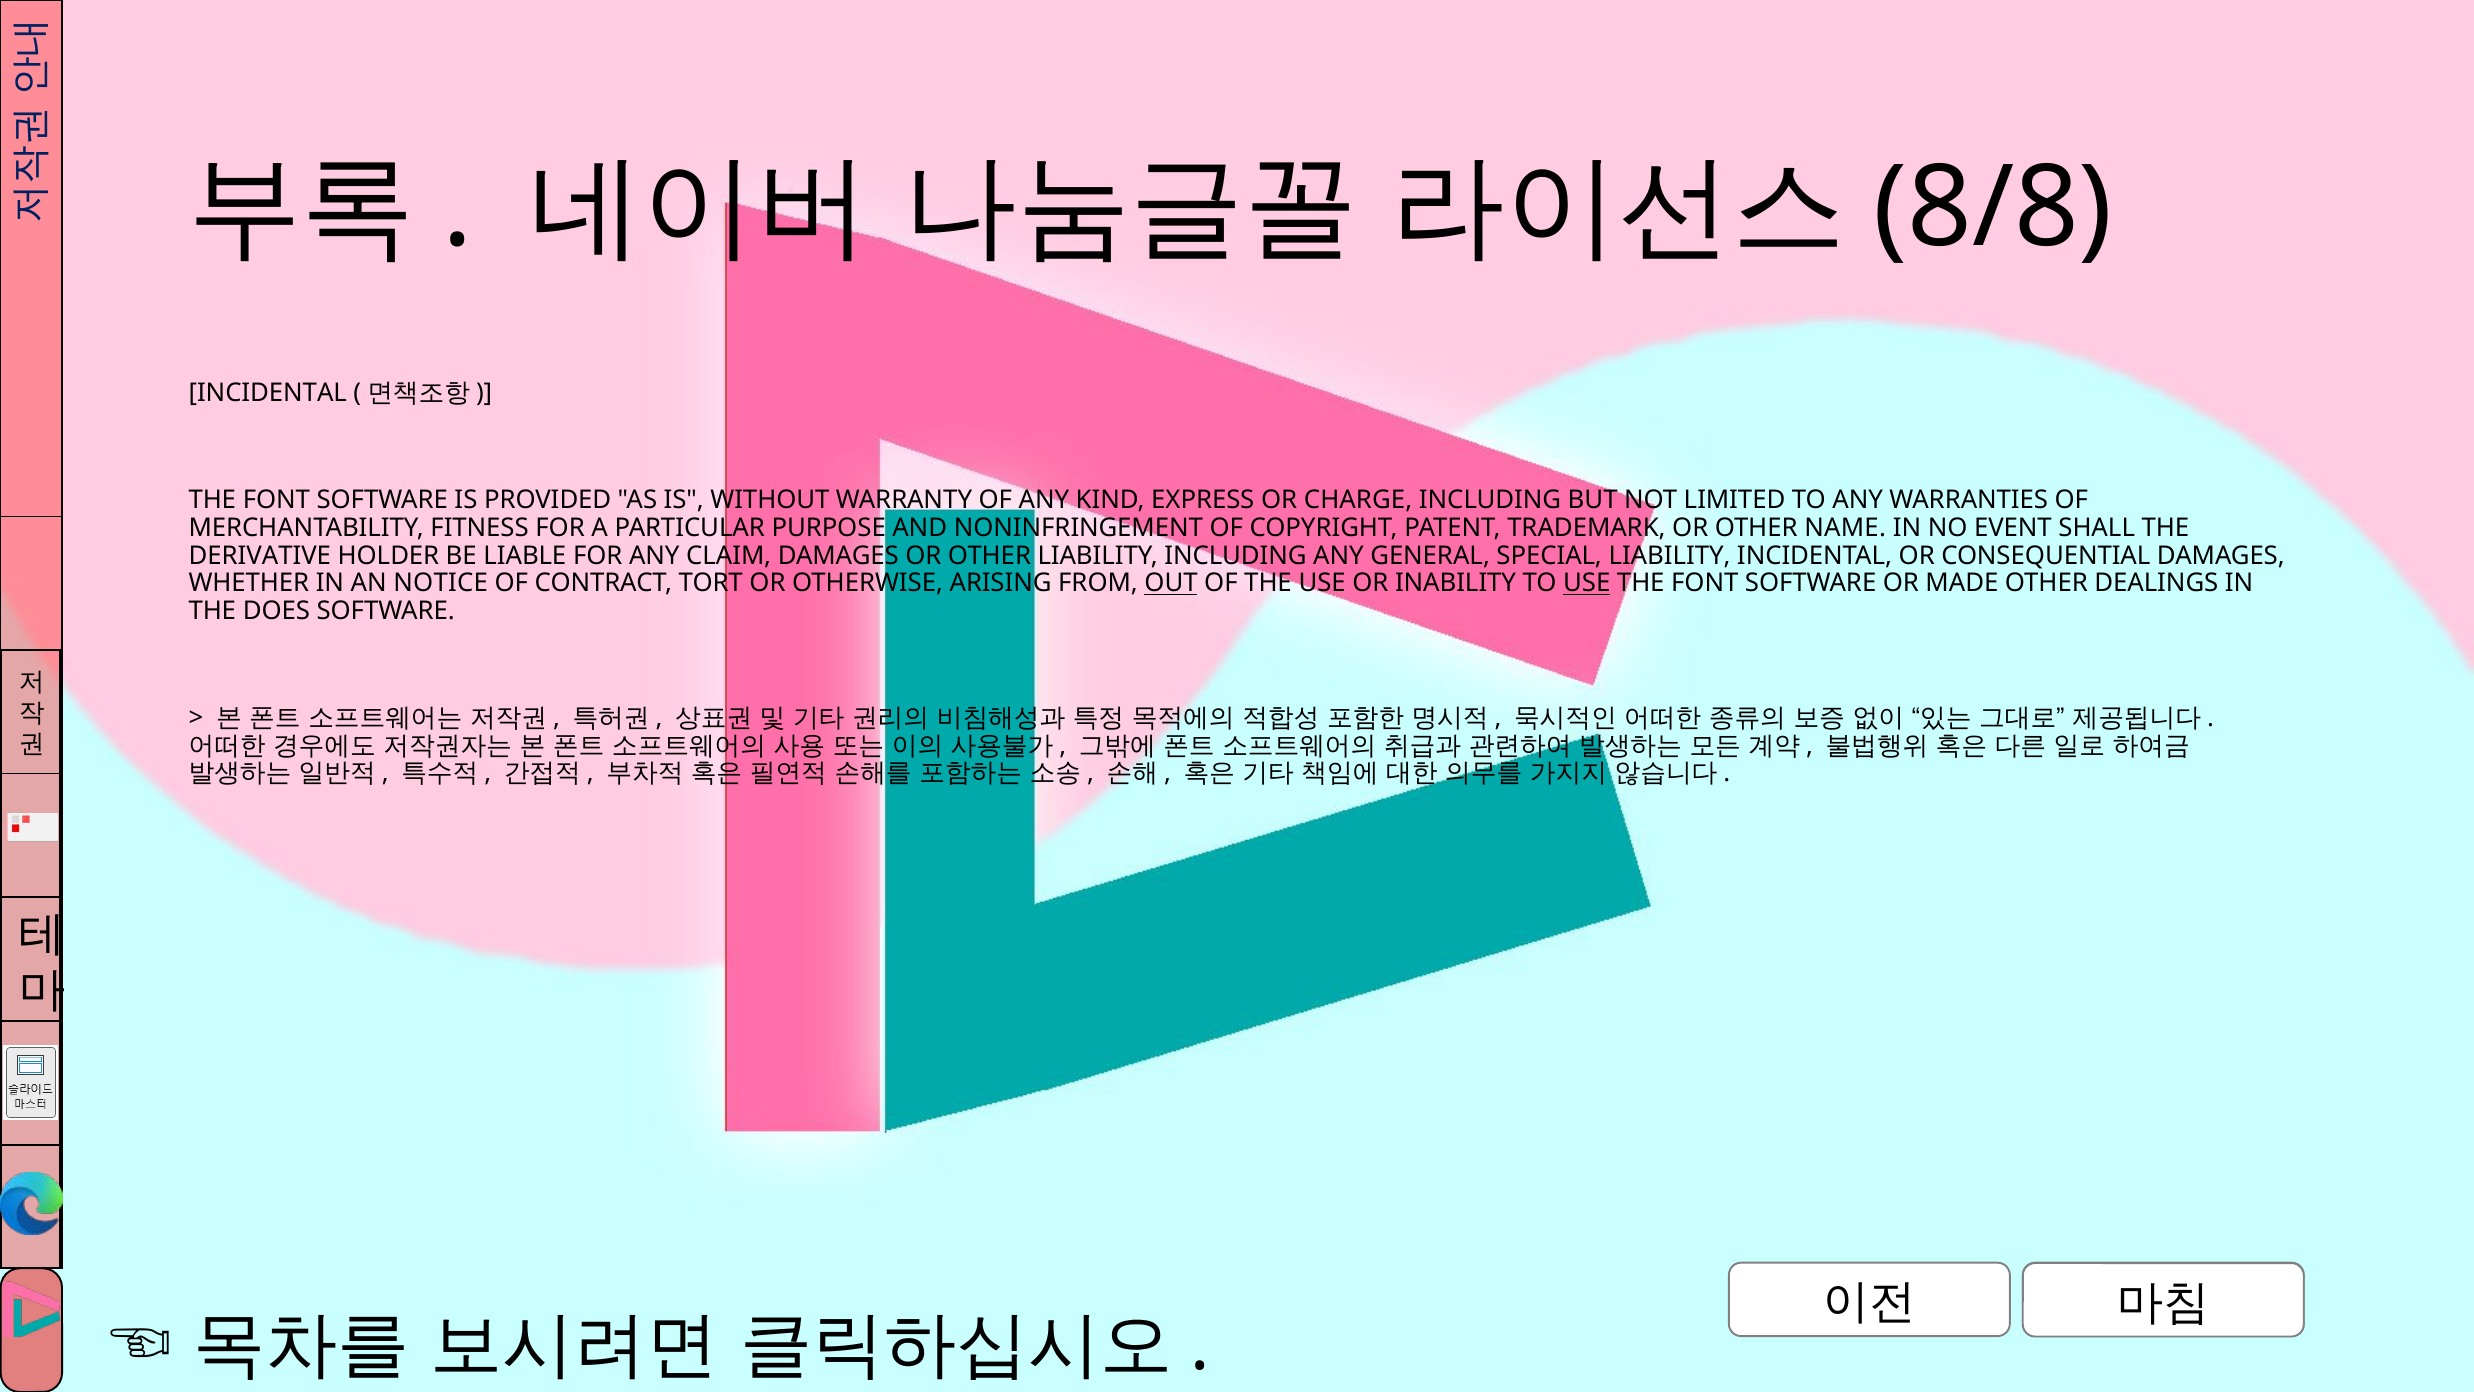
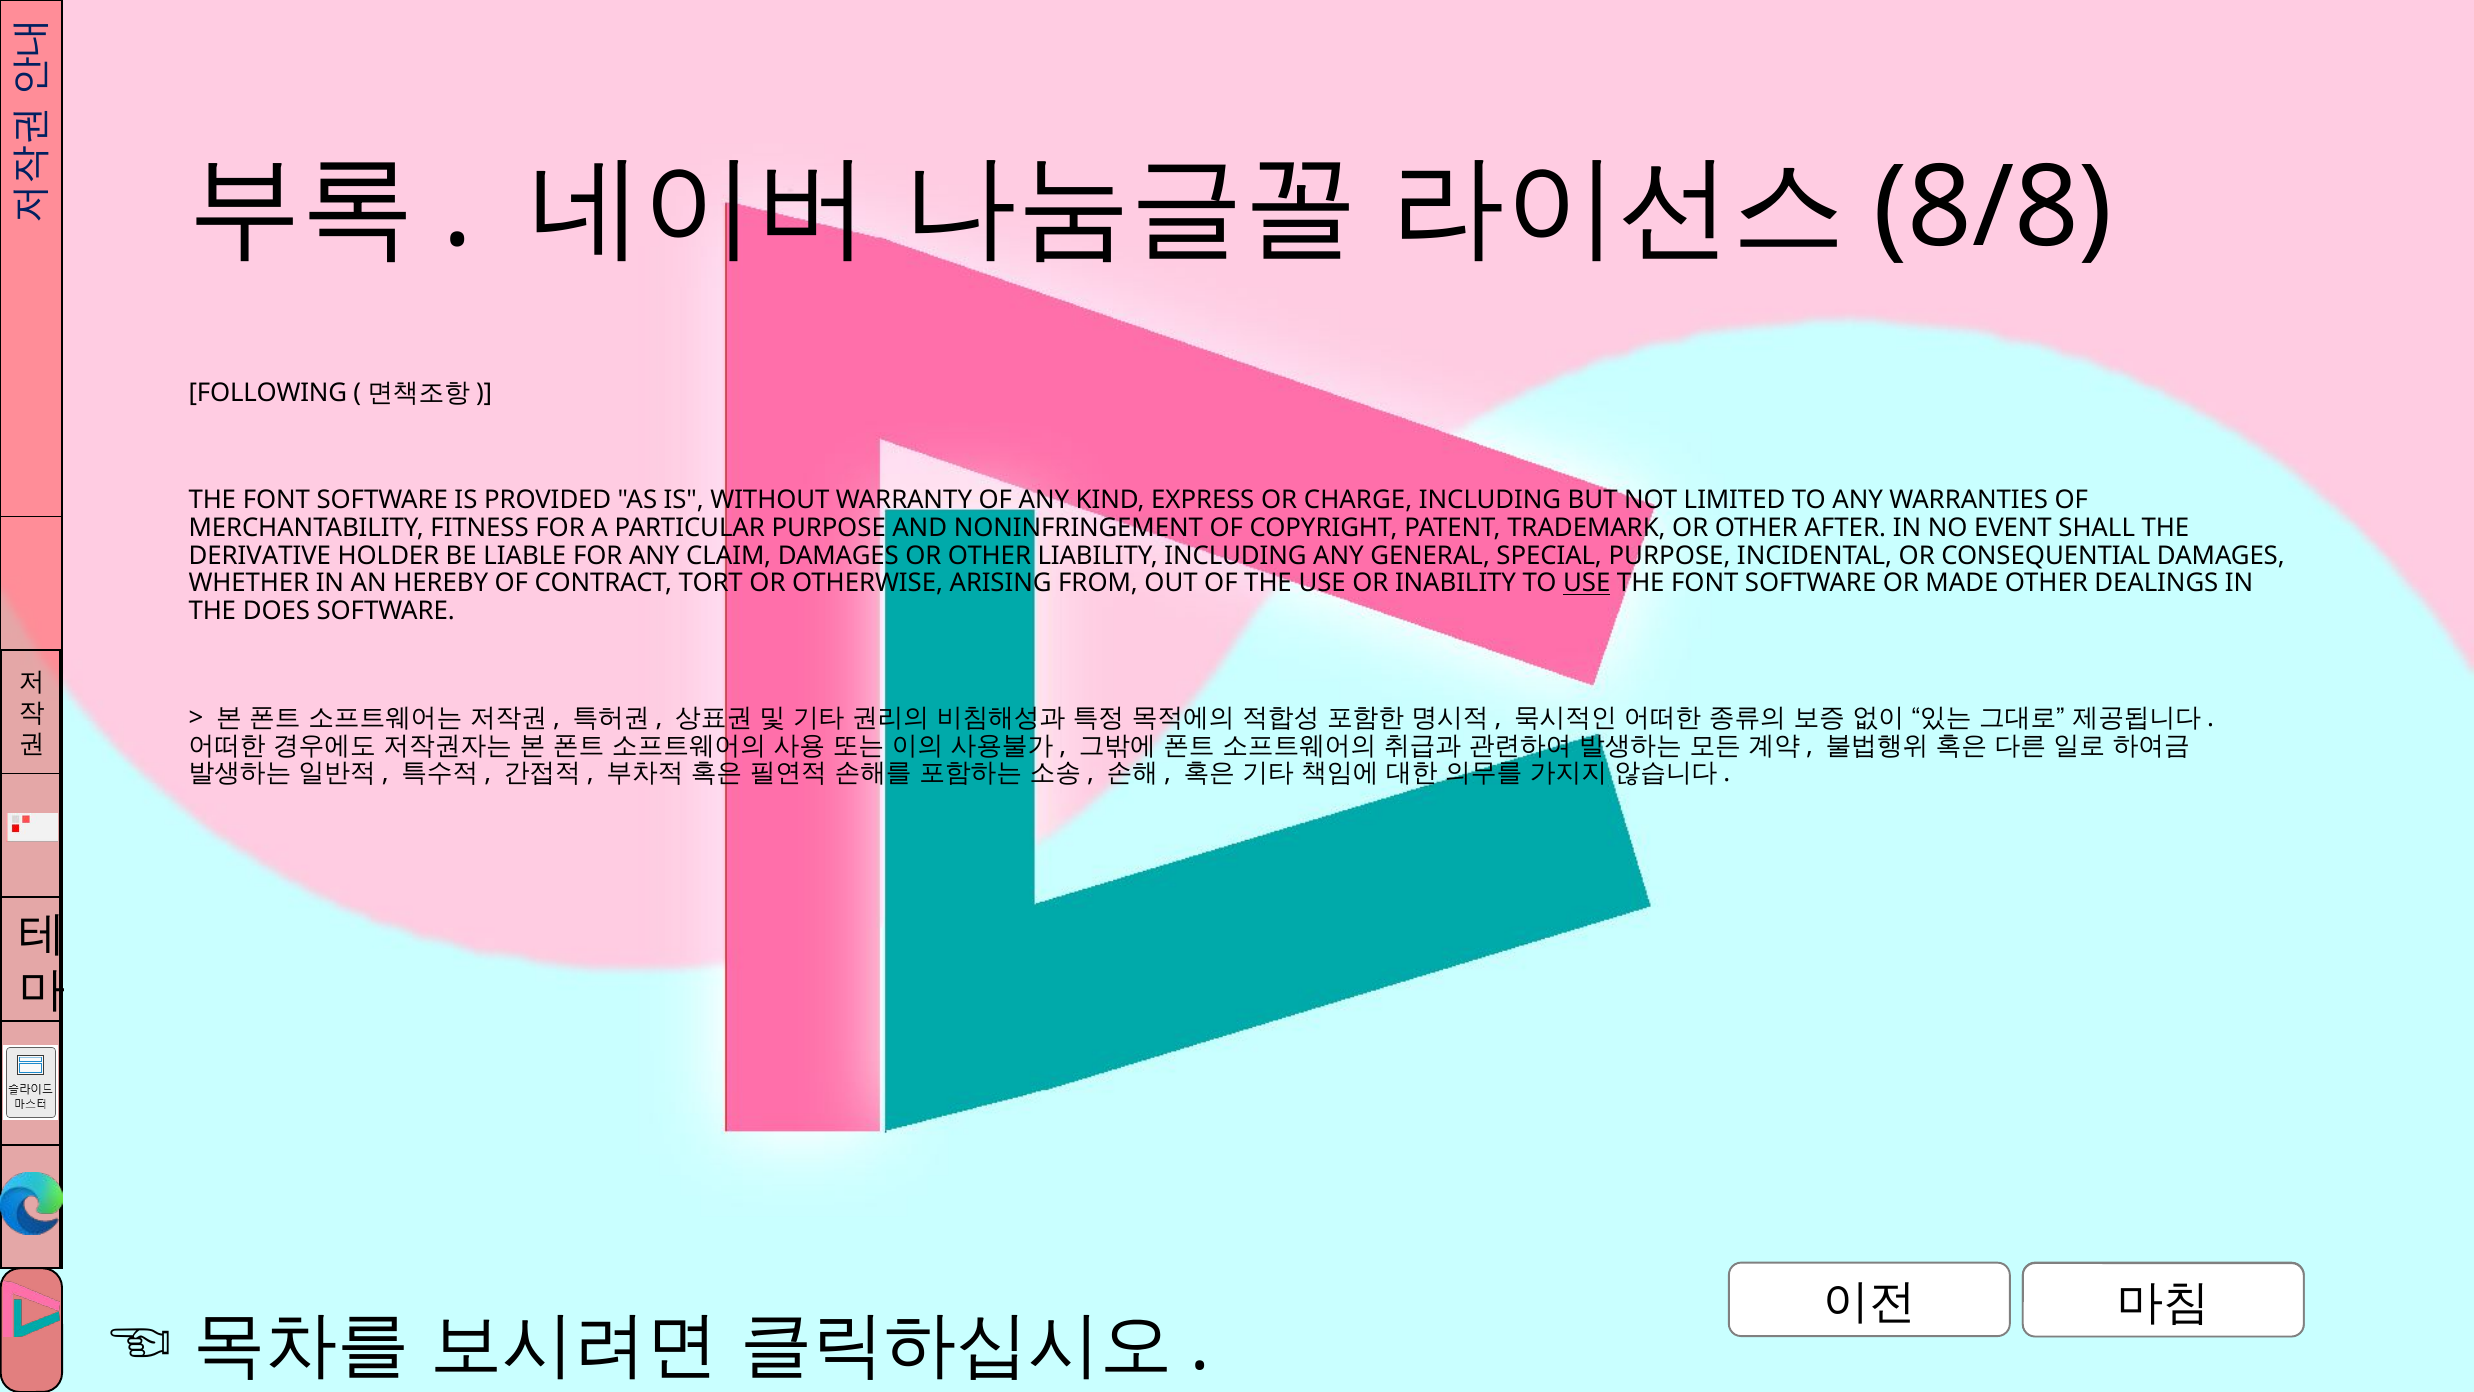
INCIDENTAL at (268, 393): INCIDENTAL -> FOLLOWING
NAME: NAME -> AFTER
SPECIAL LIABILITY: LIABILITY -> PURPOSE
NOTICE: NOTICE -> HEREBY
OUT underline: present -> none
